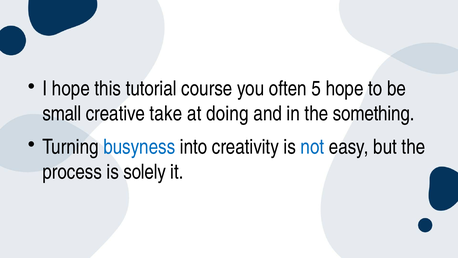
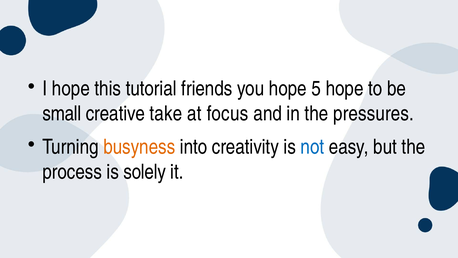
course: course -> friends
you often: often -> hope
doing: doing -> focus
something: something -> pressures
busyness colour: blue -> orange
